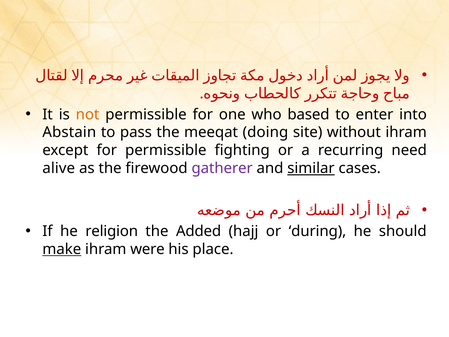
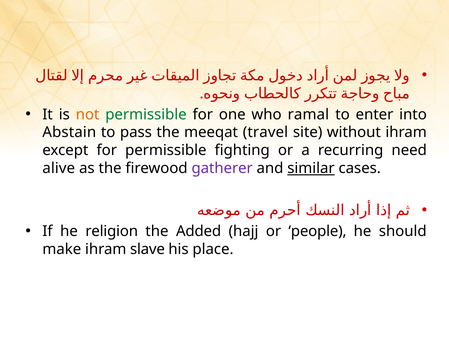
permissible at (146, 114) colour: black -> green
based: based -> ramal
doing: doing -> travel
during: during -> people
make underline: present -> none
were: were -> slave
